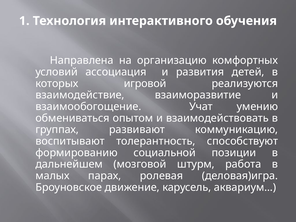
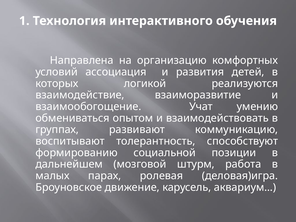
игровой: игровой -> логикой
